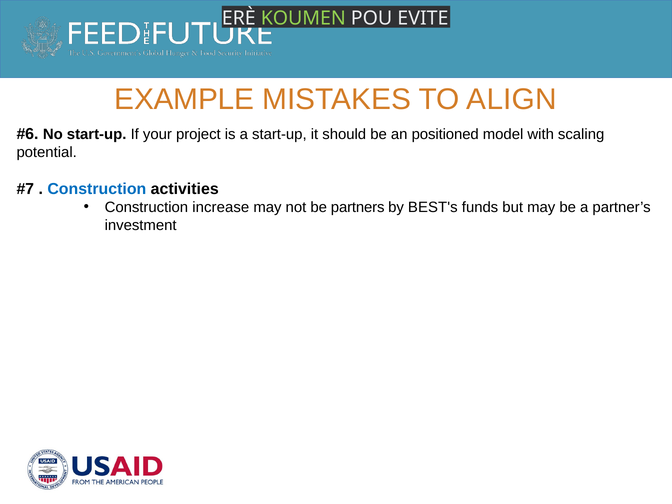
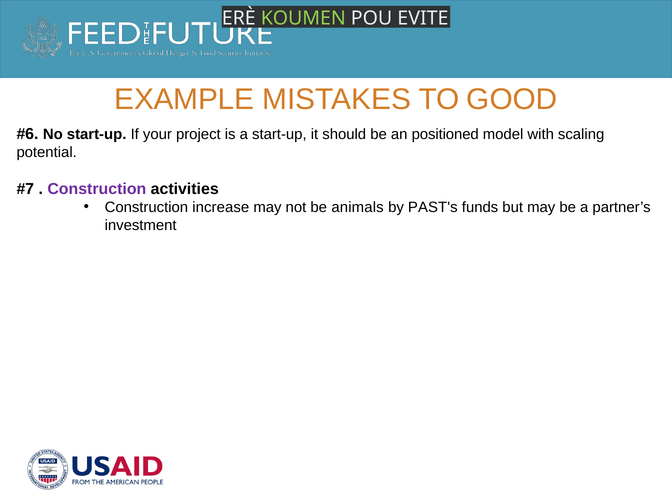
ALIGN: ALIGN -> GOOD
Construction at (97, 189) colour: blue -> purple
partners: partners -> animals
BEST's: BEST's -> PAST's
